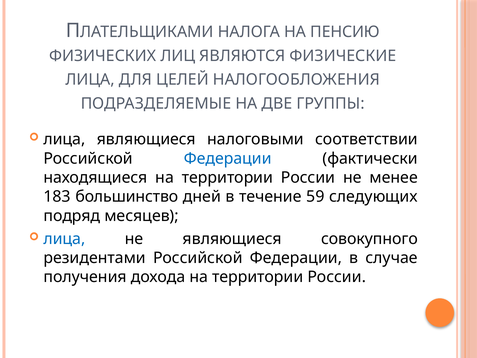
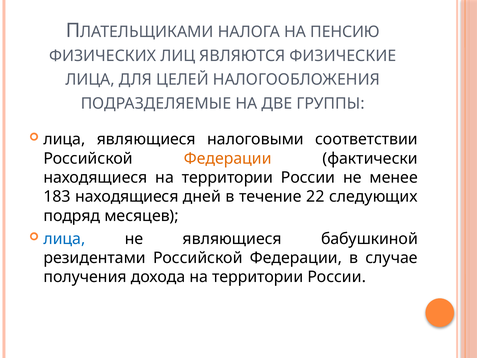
Федерации at (228, 158) colour: blue -> orange
183 большинство: большинство -> находящиеся
59: 59 -> 22
совокупного: совокупного -> бабушкиной
